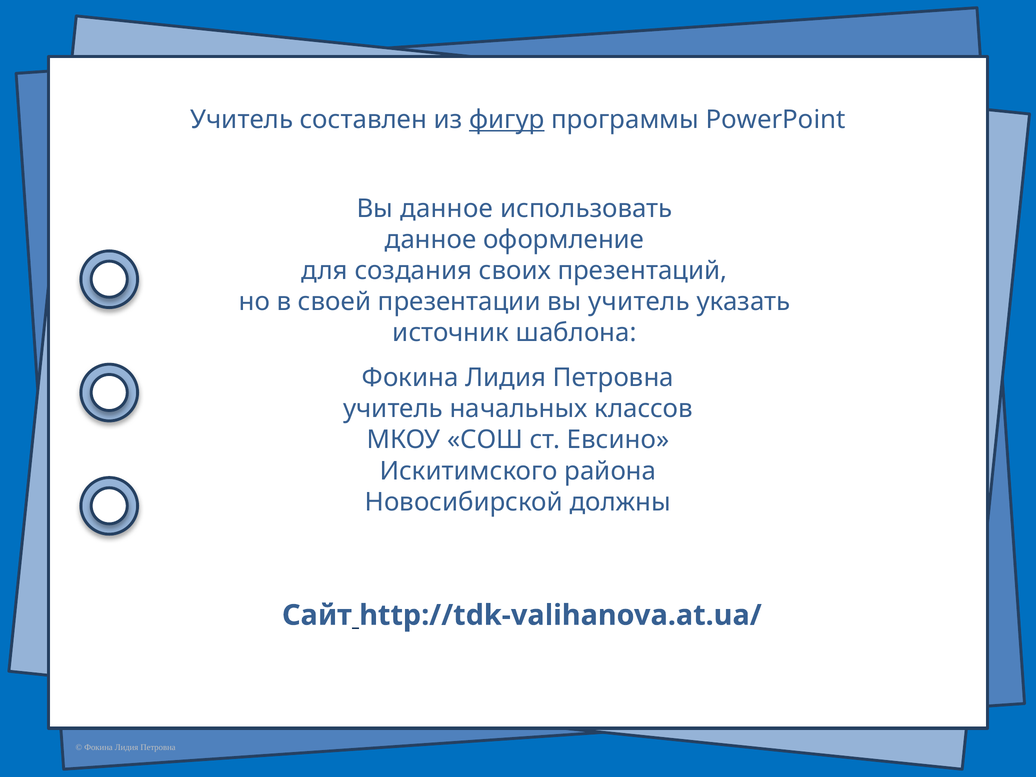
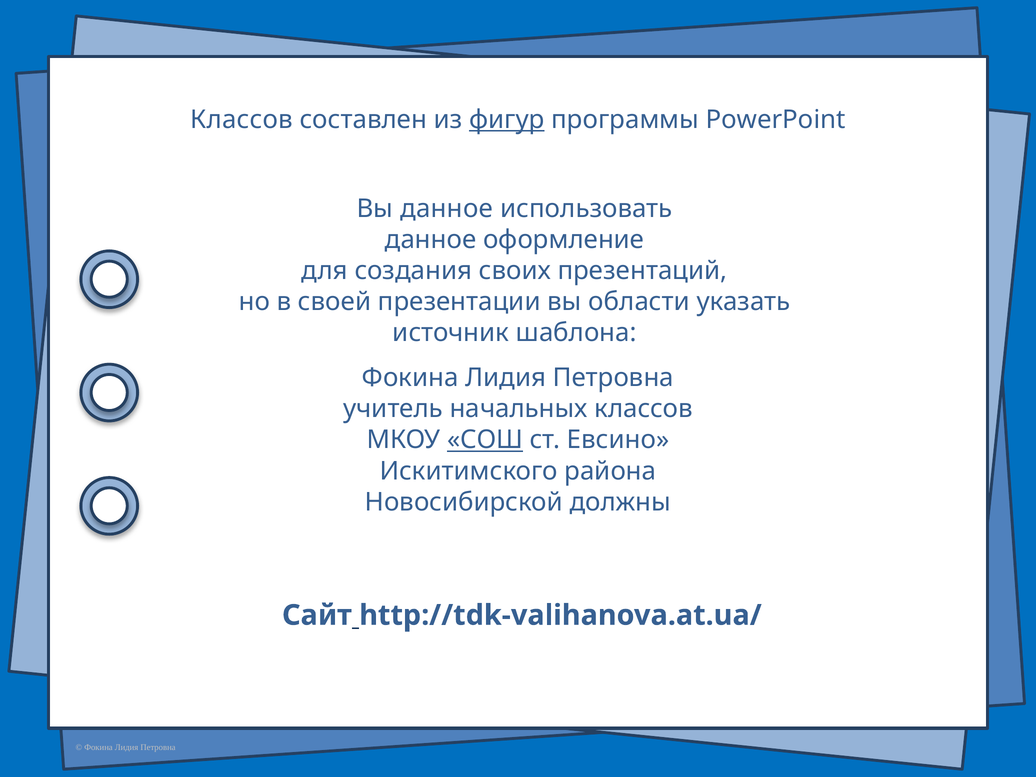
Учитель at (242, 120): Учитель -> Классов
вы учитель: учитель -> области
СОШ underline: none -> present
